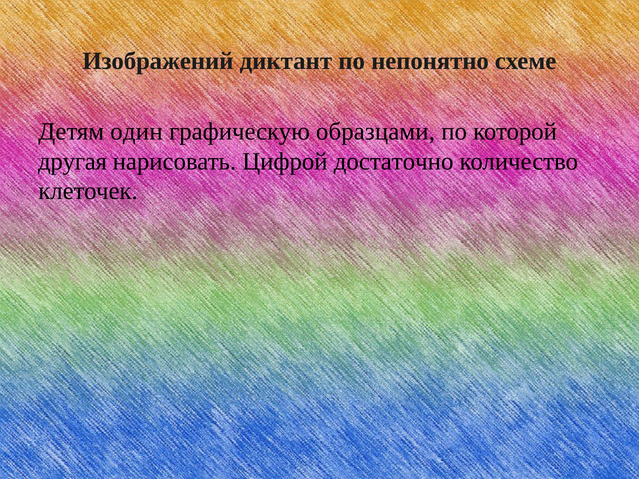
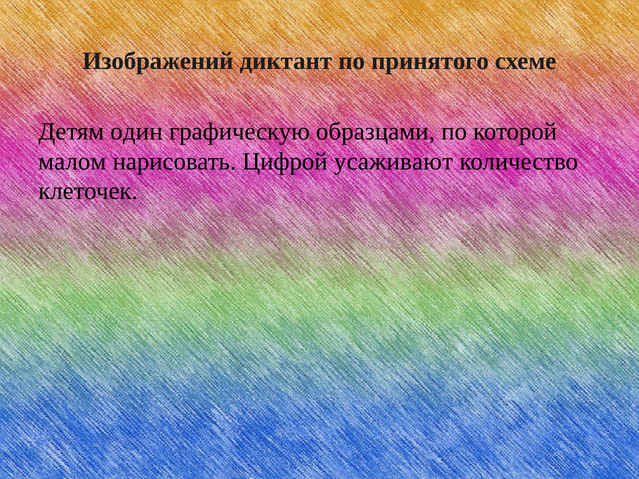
непонятно: непонятно -> принятого
другая: другая -> малом
достаточно: достаточно -> усаживают
